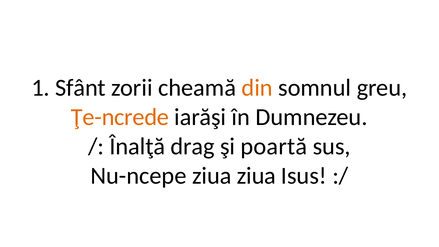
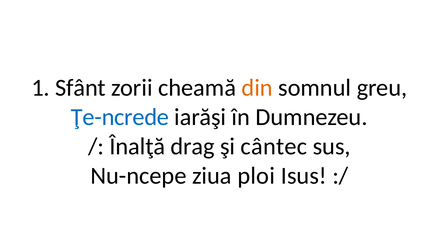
Ţe-ncrede colour: orange -> blue
poartă: poartă -> cântec
ziua ziua: ziua -> ploi
